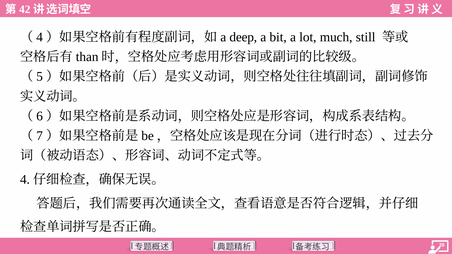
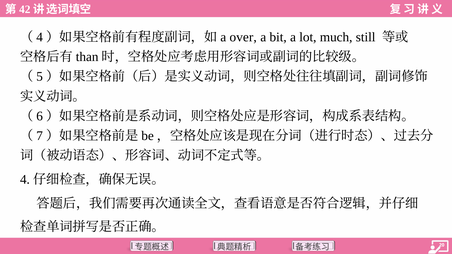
deep: deep -> over
